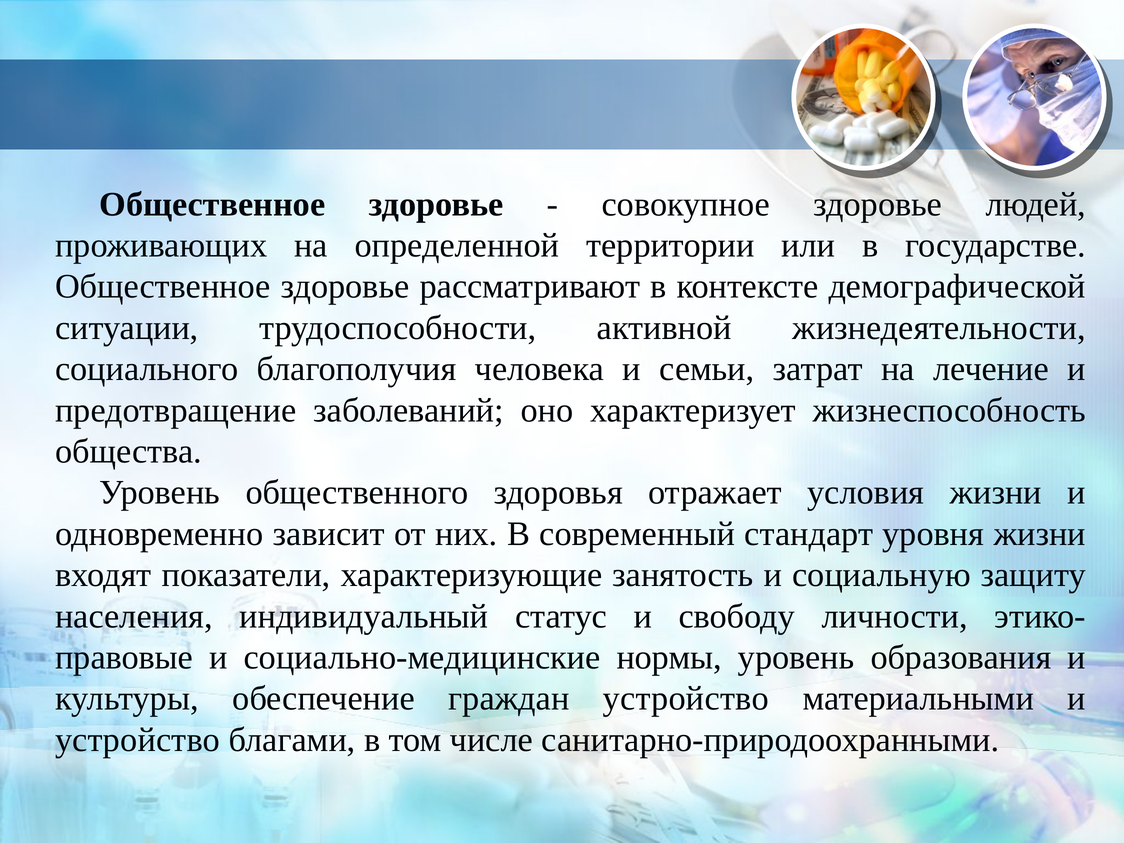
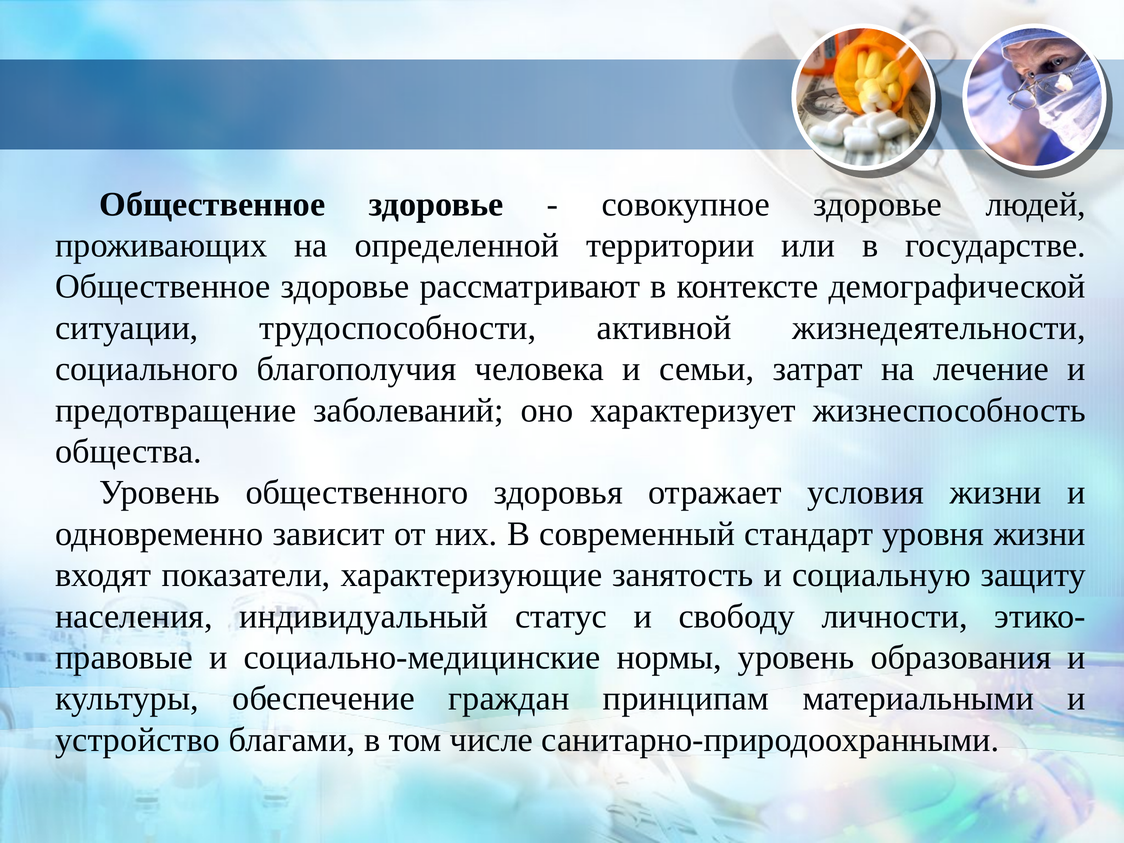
граждан устройство: устройство -> принципам
